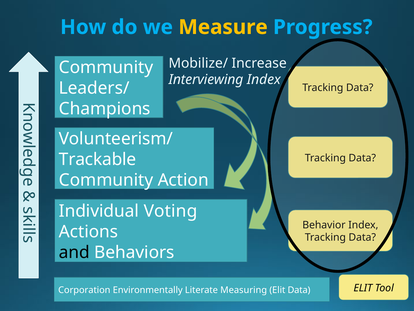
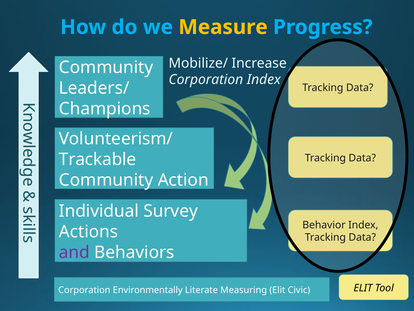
Interviewing at (206, 80): Interviewing -> Corporation
Voting: Voting -> Survey
and colour: black -> purple
Elit Data: Data -> Civic
